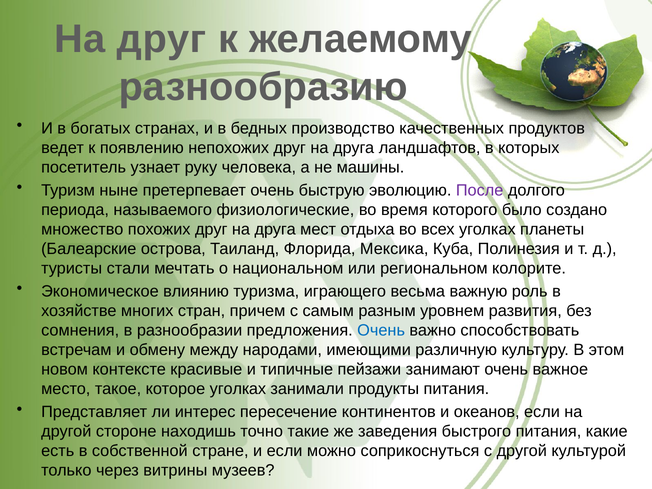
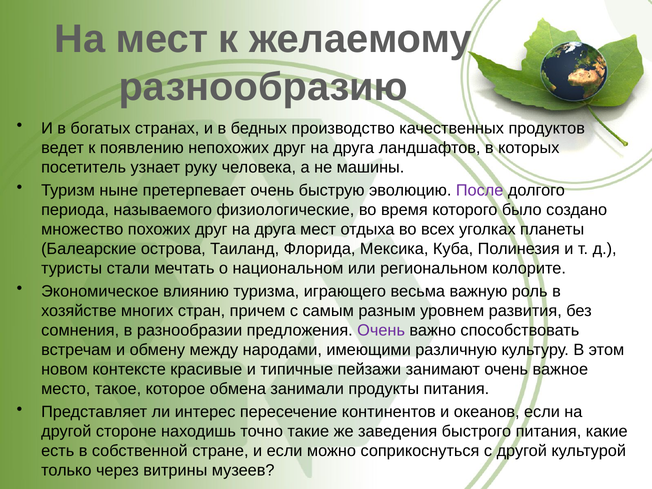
На друг: друг -> мест
Очень at (381, 330) colour: blue -> purple
которое уголках: уголках -> обмена
